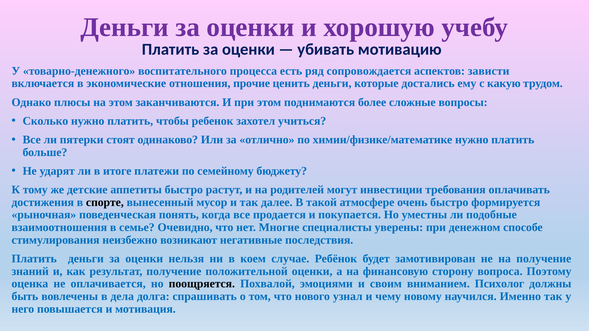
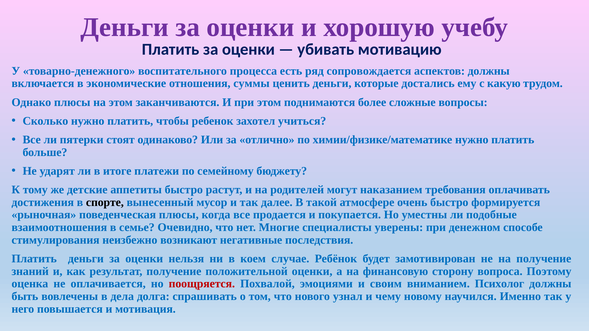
аспектов зависти: зависти -> должны
прочие: прочие -> суммы
инвестиции: инвестиции -> наказанием
поведенческая понять: понять -> плюсы
поощряется colour: black -> red
